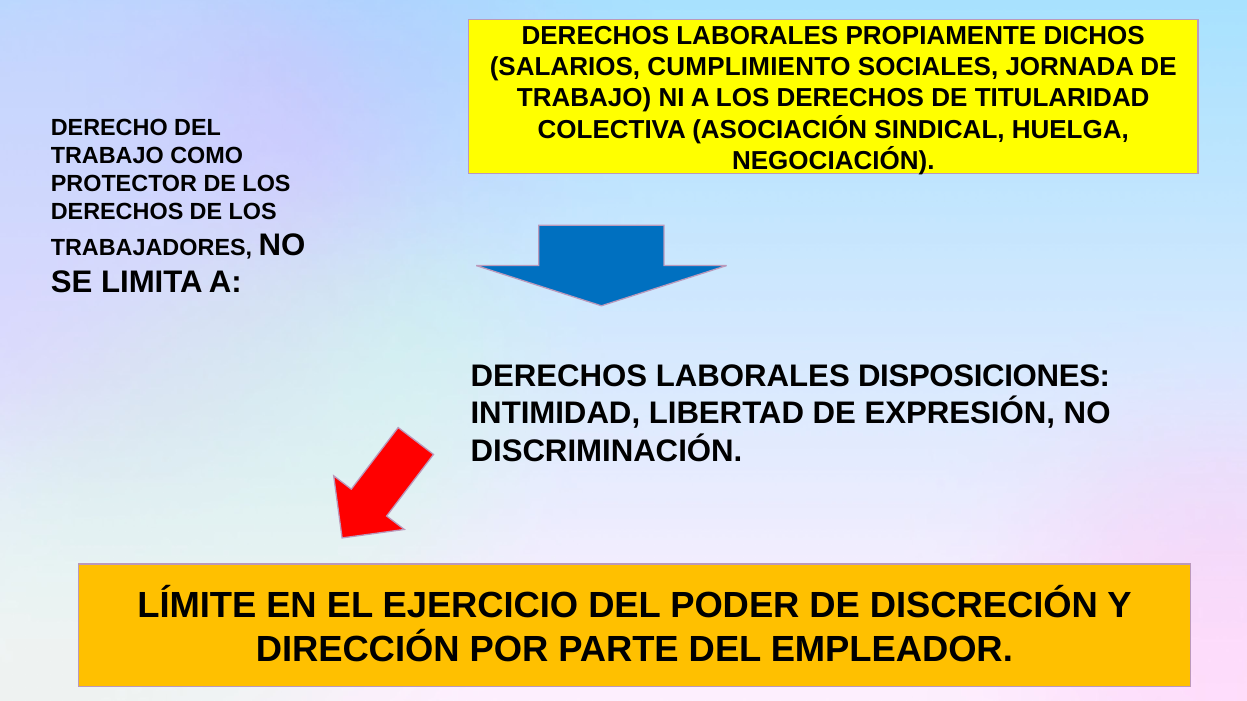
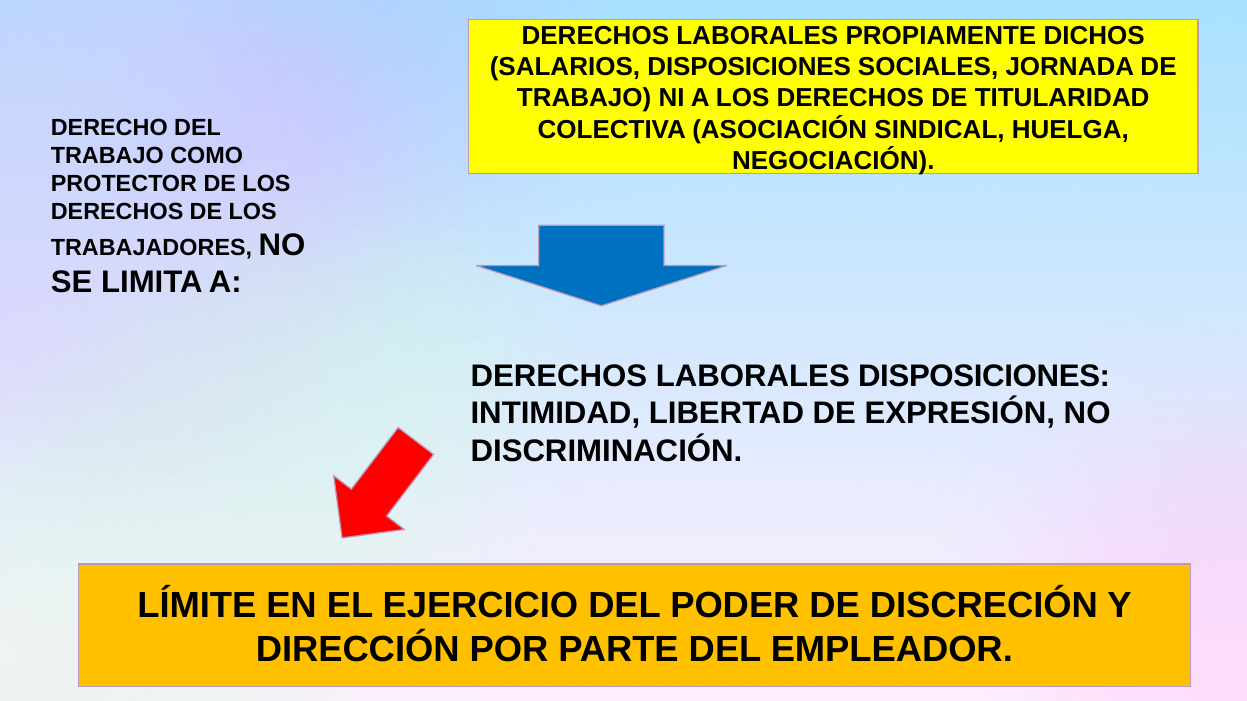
SALARIOS CUMPLIMIENTO: CUMPLIMIENTO -> DISPOSICIONES
